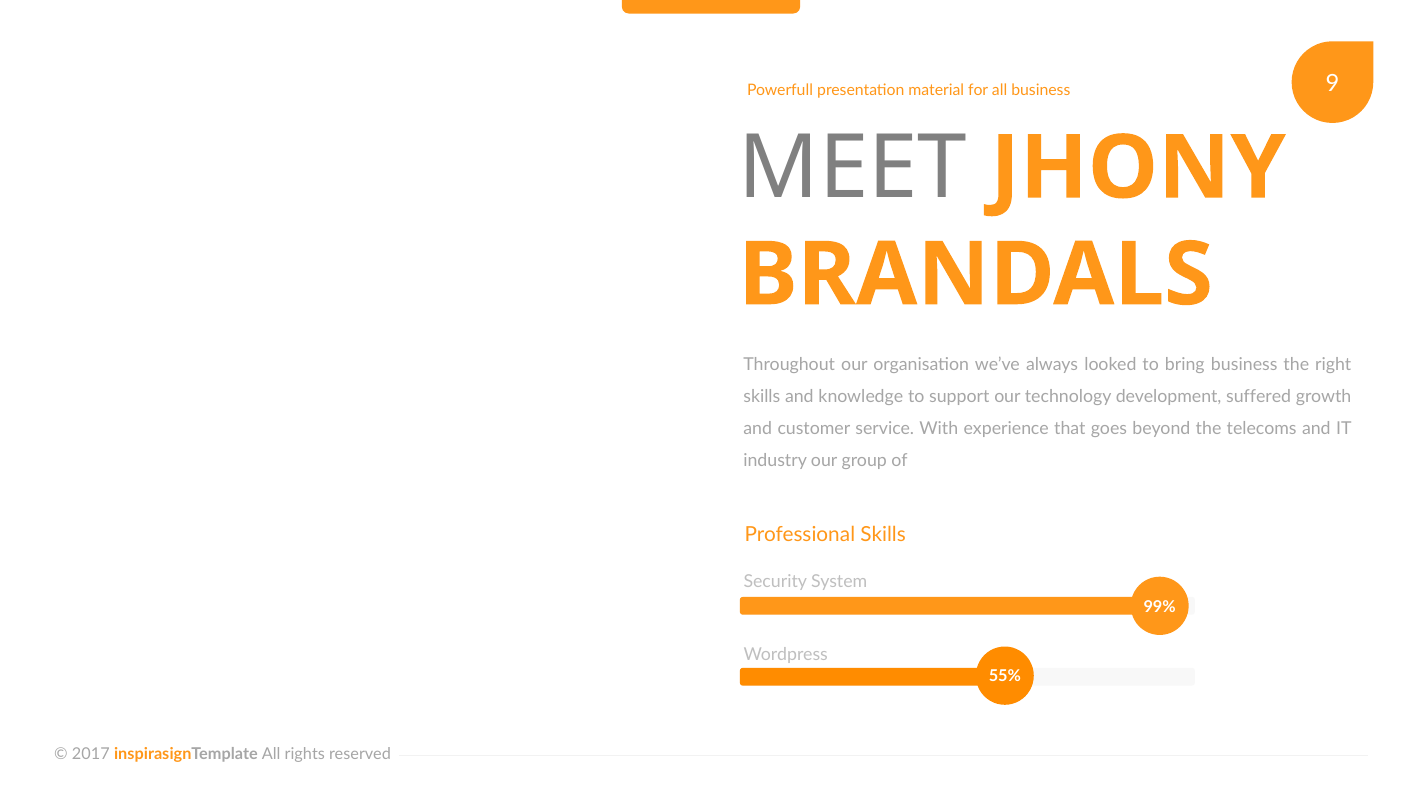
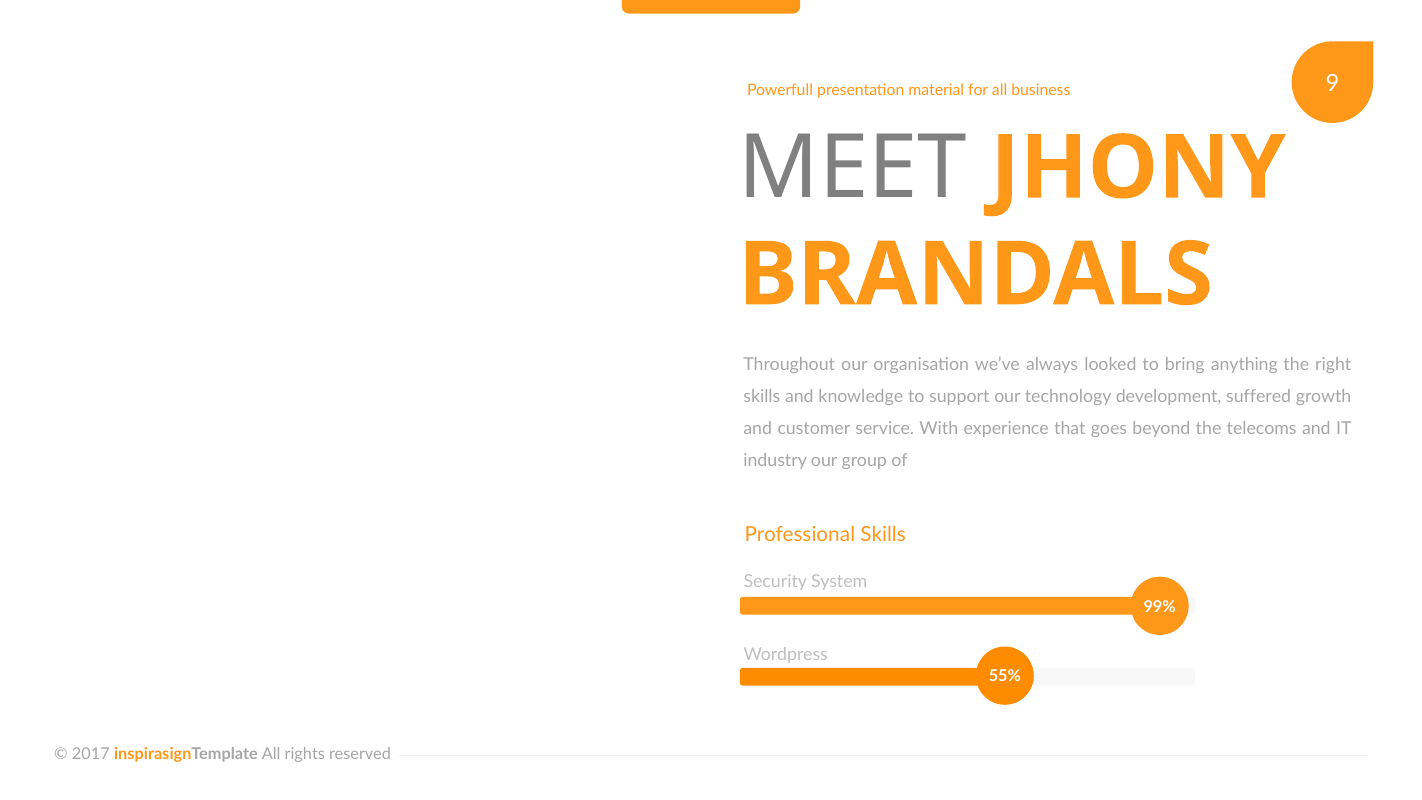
bring business: business -> anything
